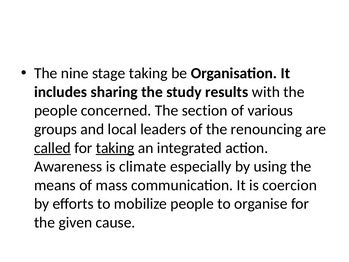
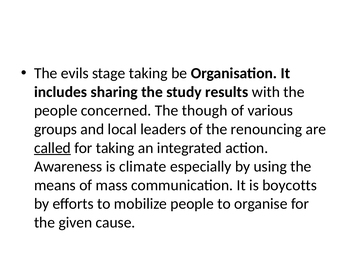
nine: nine -> evils
section: section -> though
taking at (115, 148) underline: present -> none
coercion: coercion -> boycotts
